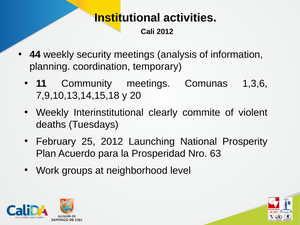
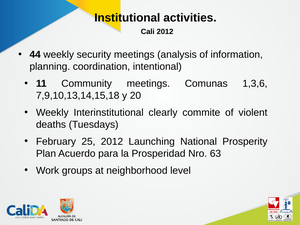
temporary: temporary -> intentional
